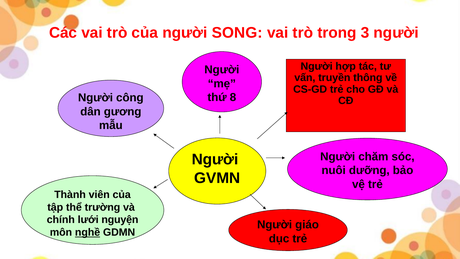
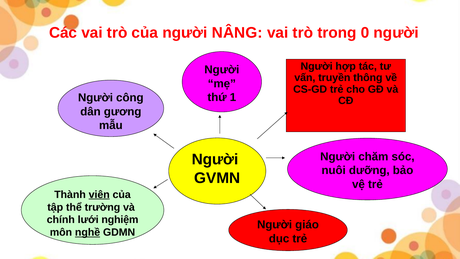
SONG: SONG -> NÂNG
3: 3 -> 0
8: 8 -> 1
viên underline: none -> present
nguyện: nguyện -> nghiệm
